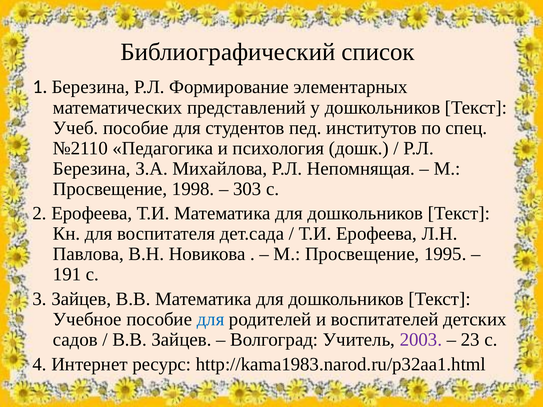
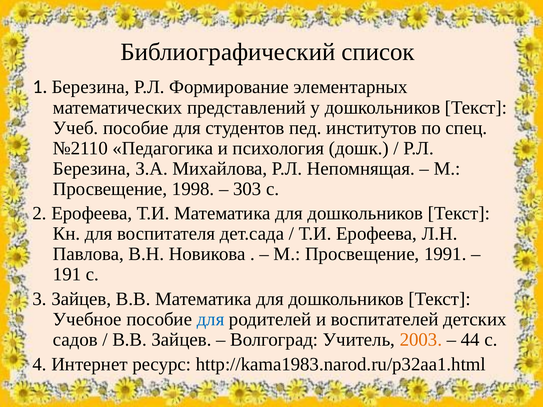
1995: 1995 -> 1991
2003 colour: purple -> orange
23: 23 -> 44
